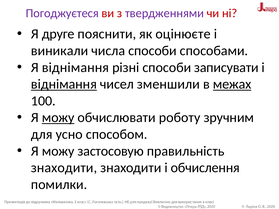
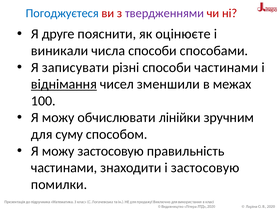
Погоджуєтеся colour: purple -> blue
Я віднімання: віднімання -> записувати
способи записувати: записувати -> частинами
межах underline: present -> none
можу at (58, 118) underline: present -> none
роботу: роботу -> лінійки
усно: усно -> суму
знаходити at (64, 168): знаходити -> частинами
і обчислення: обчислення -> застосовую
